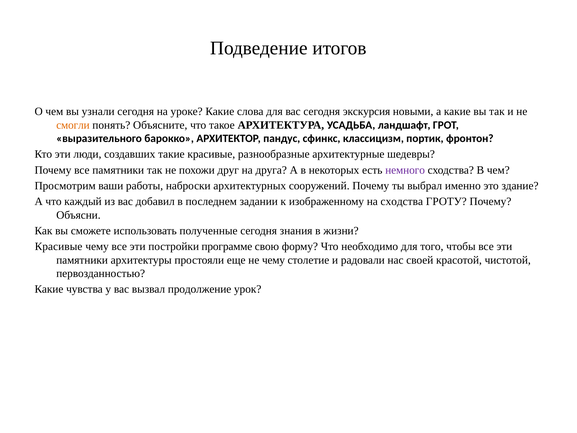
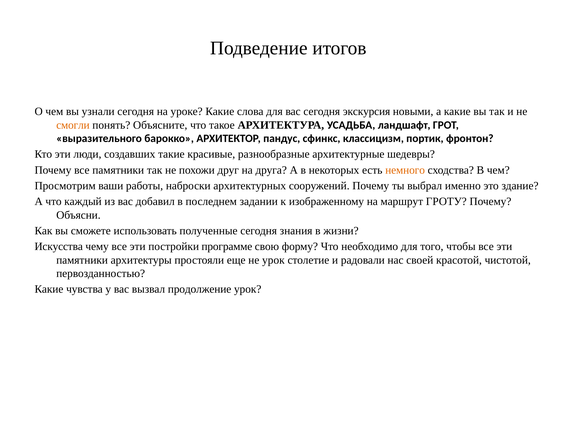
немного colour: purple -> orange
на сходства: сходства -> маршрут
Красивые at (59, 246): Красивые -> Искусства
не чему: чему -> урок
